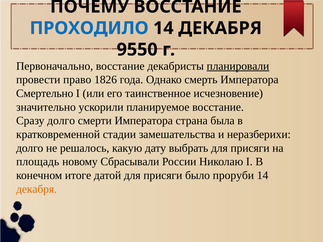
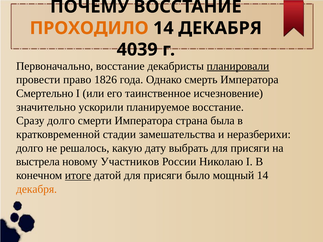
ПРОХОДИЛО colour: blue -> orange
9550: 9550 -> 4039
площадь: площадь -> выстрела
Сбрасывали: Сбрасывали -> Участников
итоге underline: none -> present
проруби: проруби -> мощный
